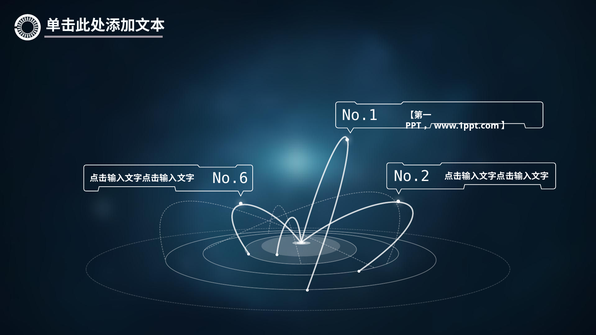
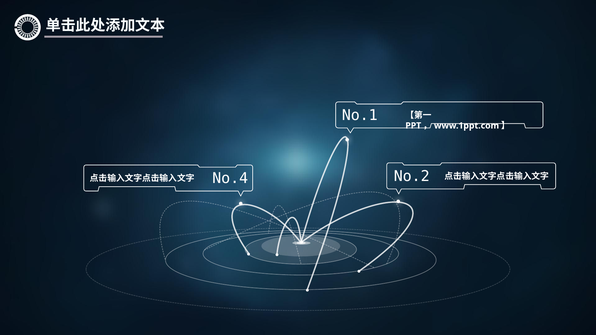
No.6: No.6 -> No.4
